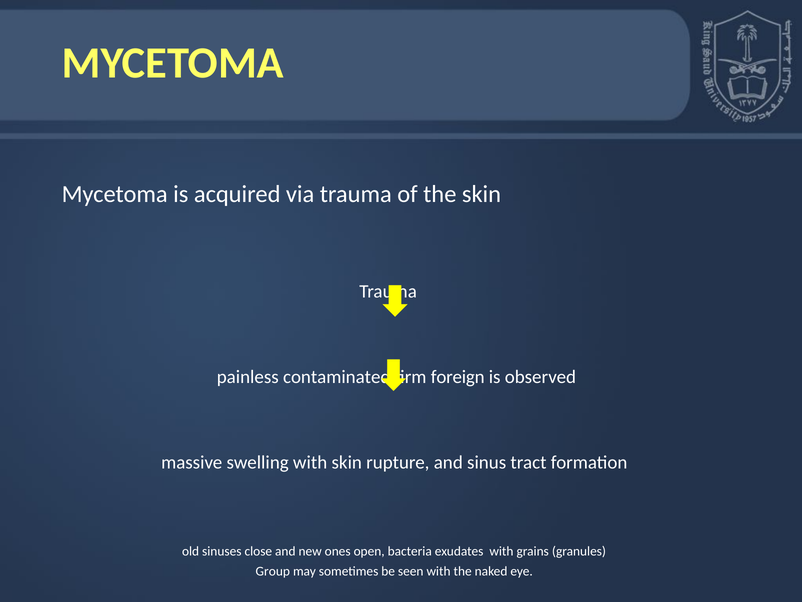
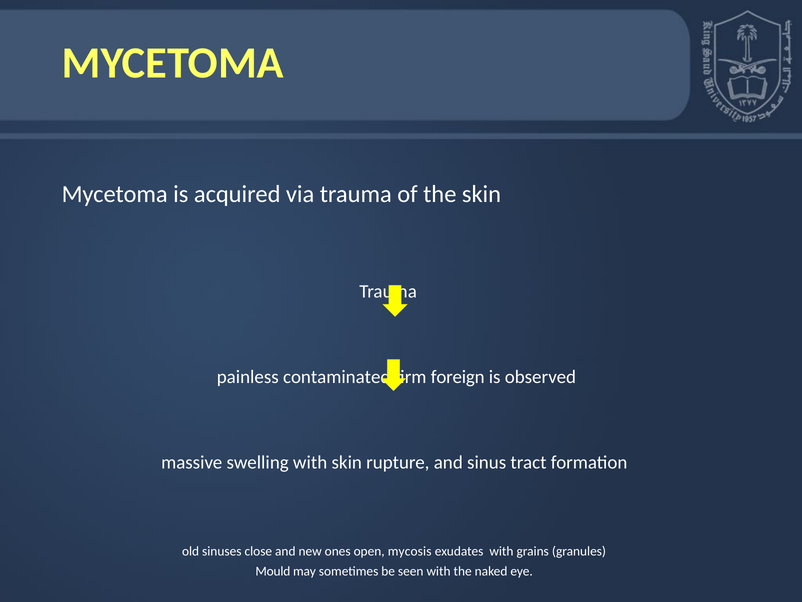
bacteria: bacteria -> mycosis
Group: Group -> Mould
